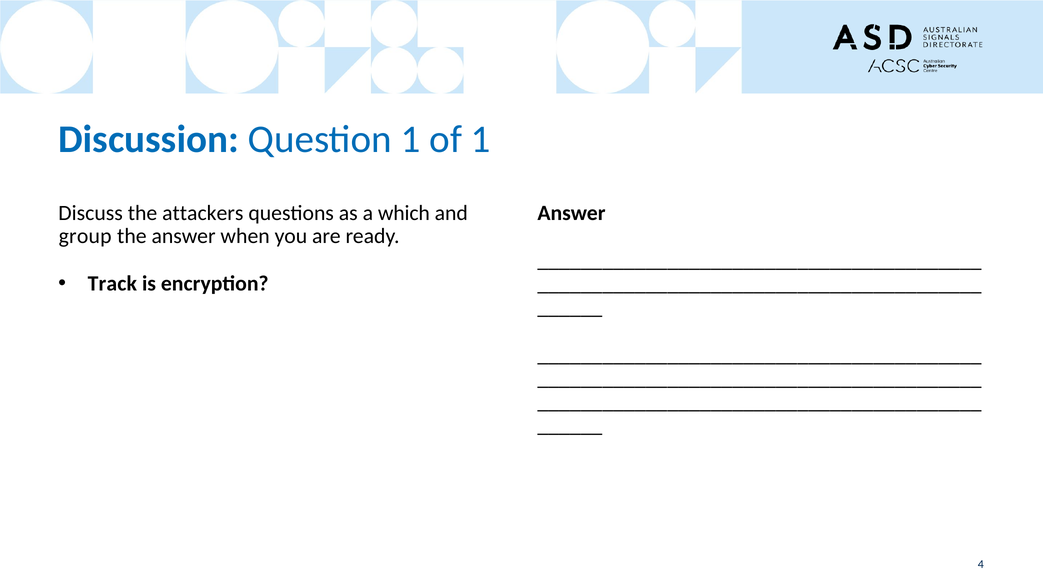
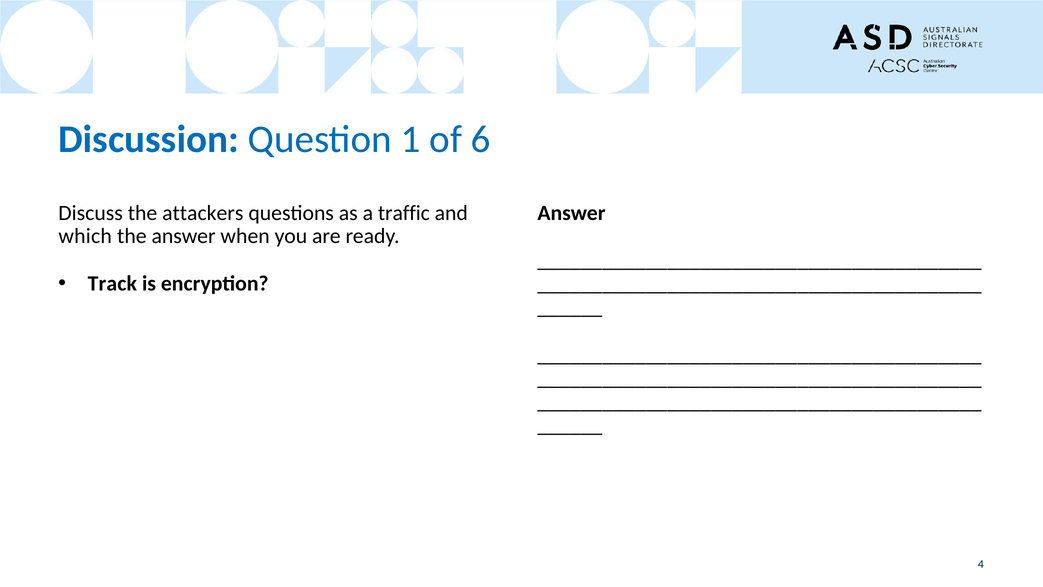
of 1: 1 -> 6
which: which -> traffic
group: group -> which
